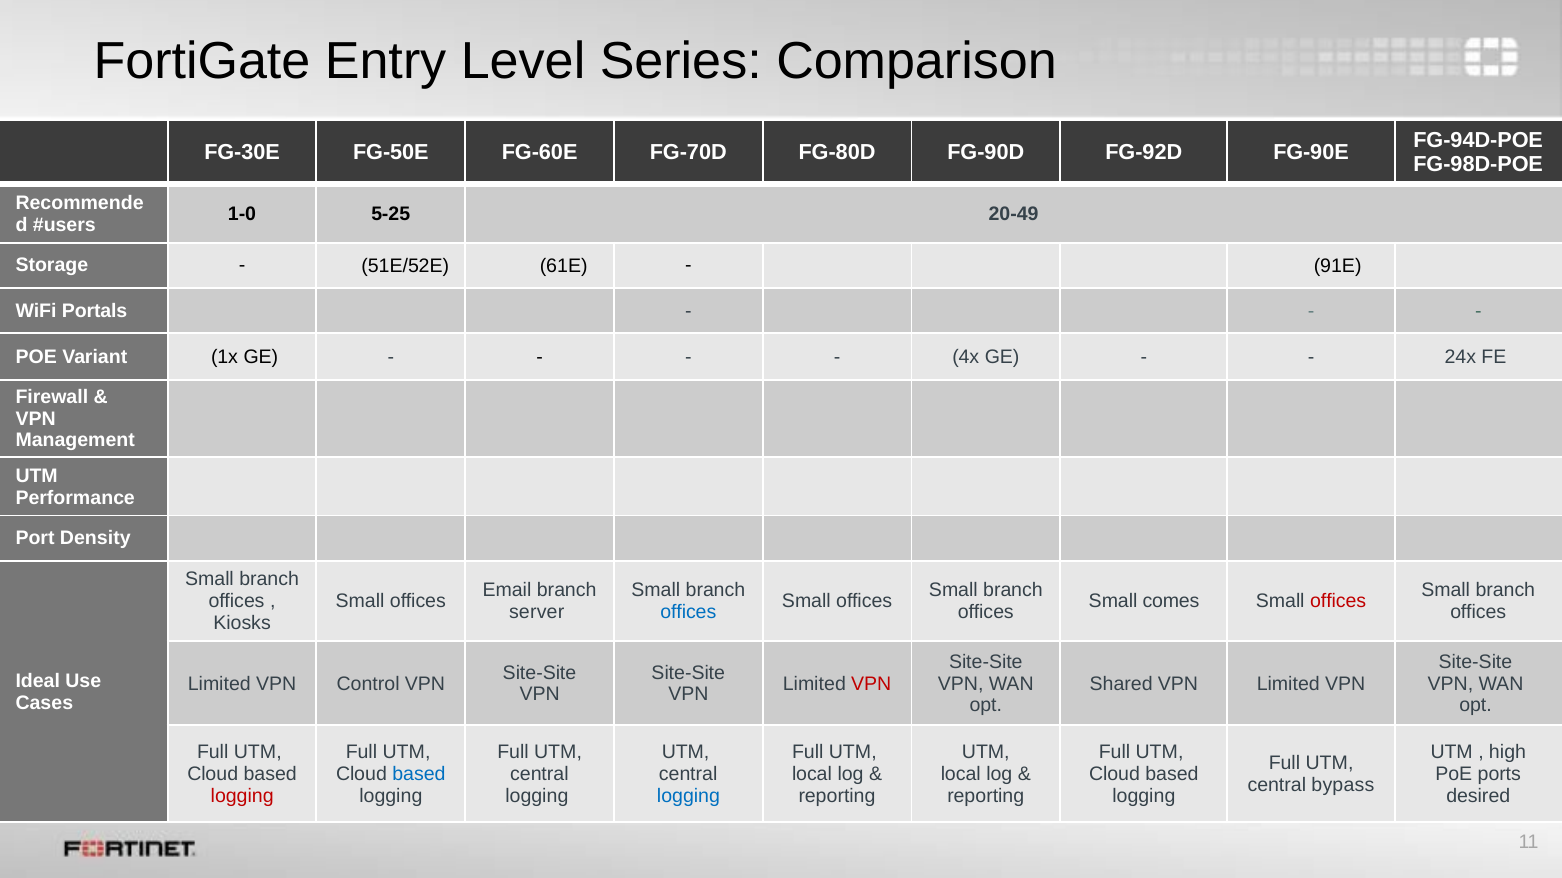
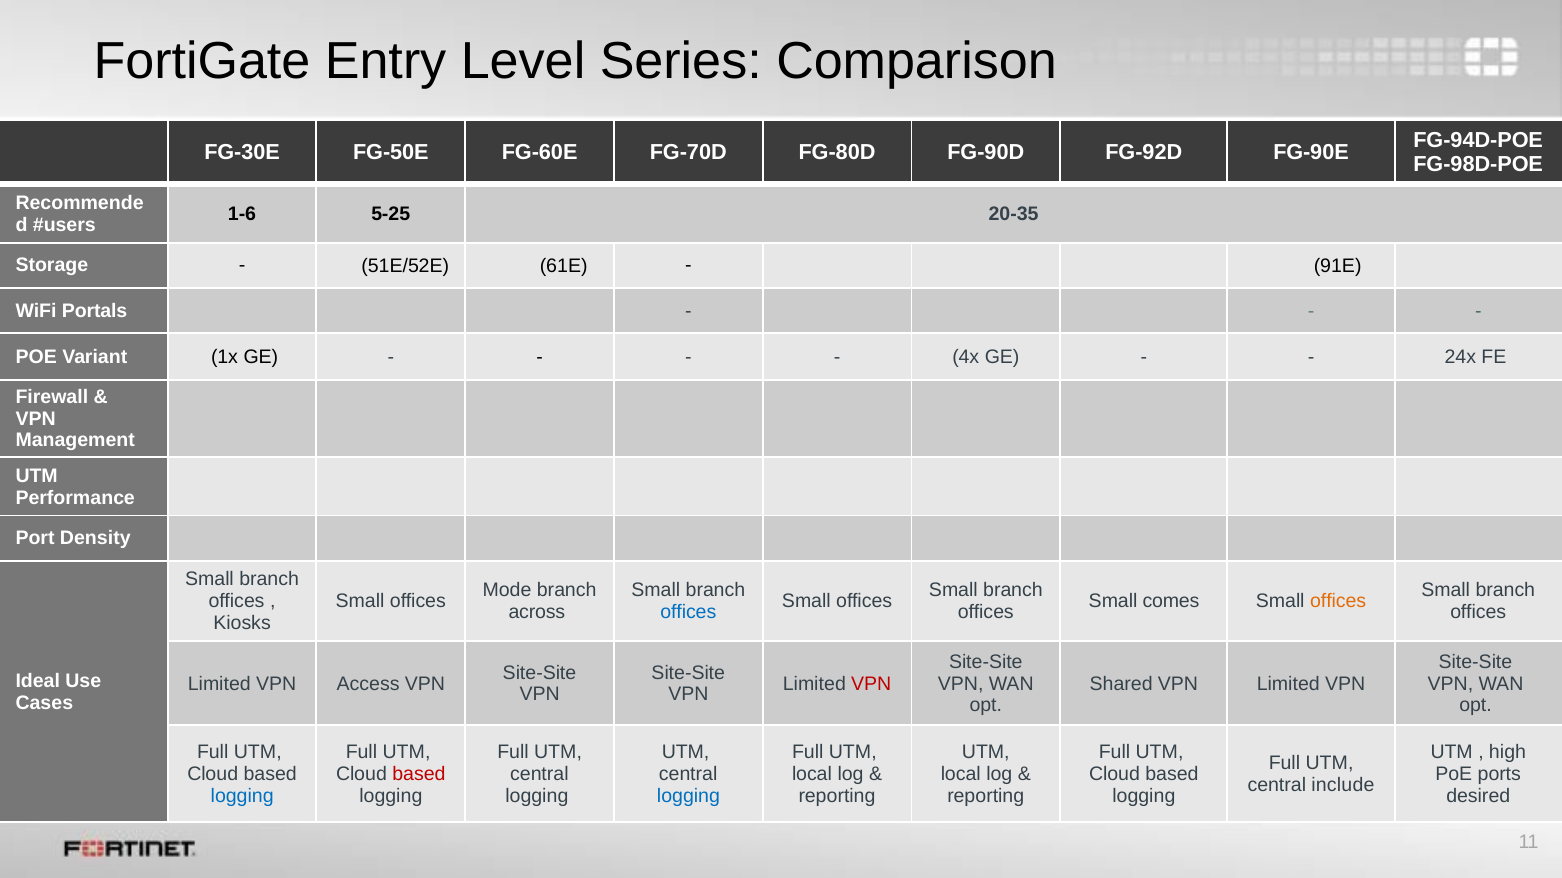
1-0: 1-0 -> 1-6
20-49: 20-49 -> 20-35
Email: Email -> Mode
offices at (1338, 602) colour: red -> orange
server: server -> across
Control: Control -> Access
based at (419, 775) colour: blue -> red
bypass: bypass -> include
logging at (242, 797) colour: red -> blue
